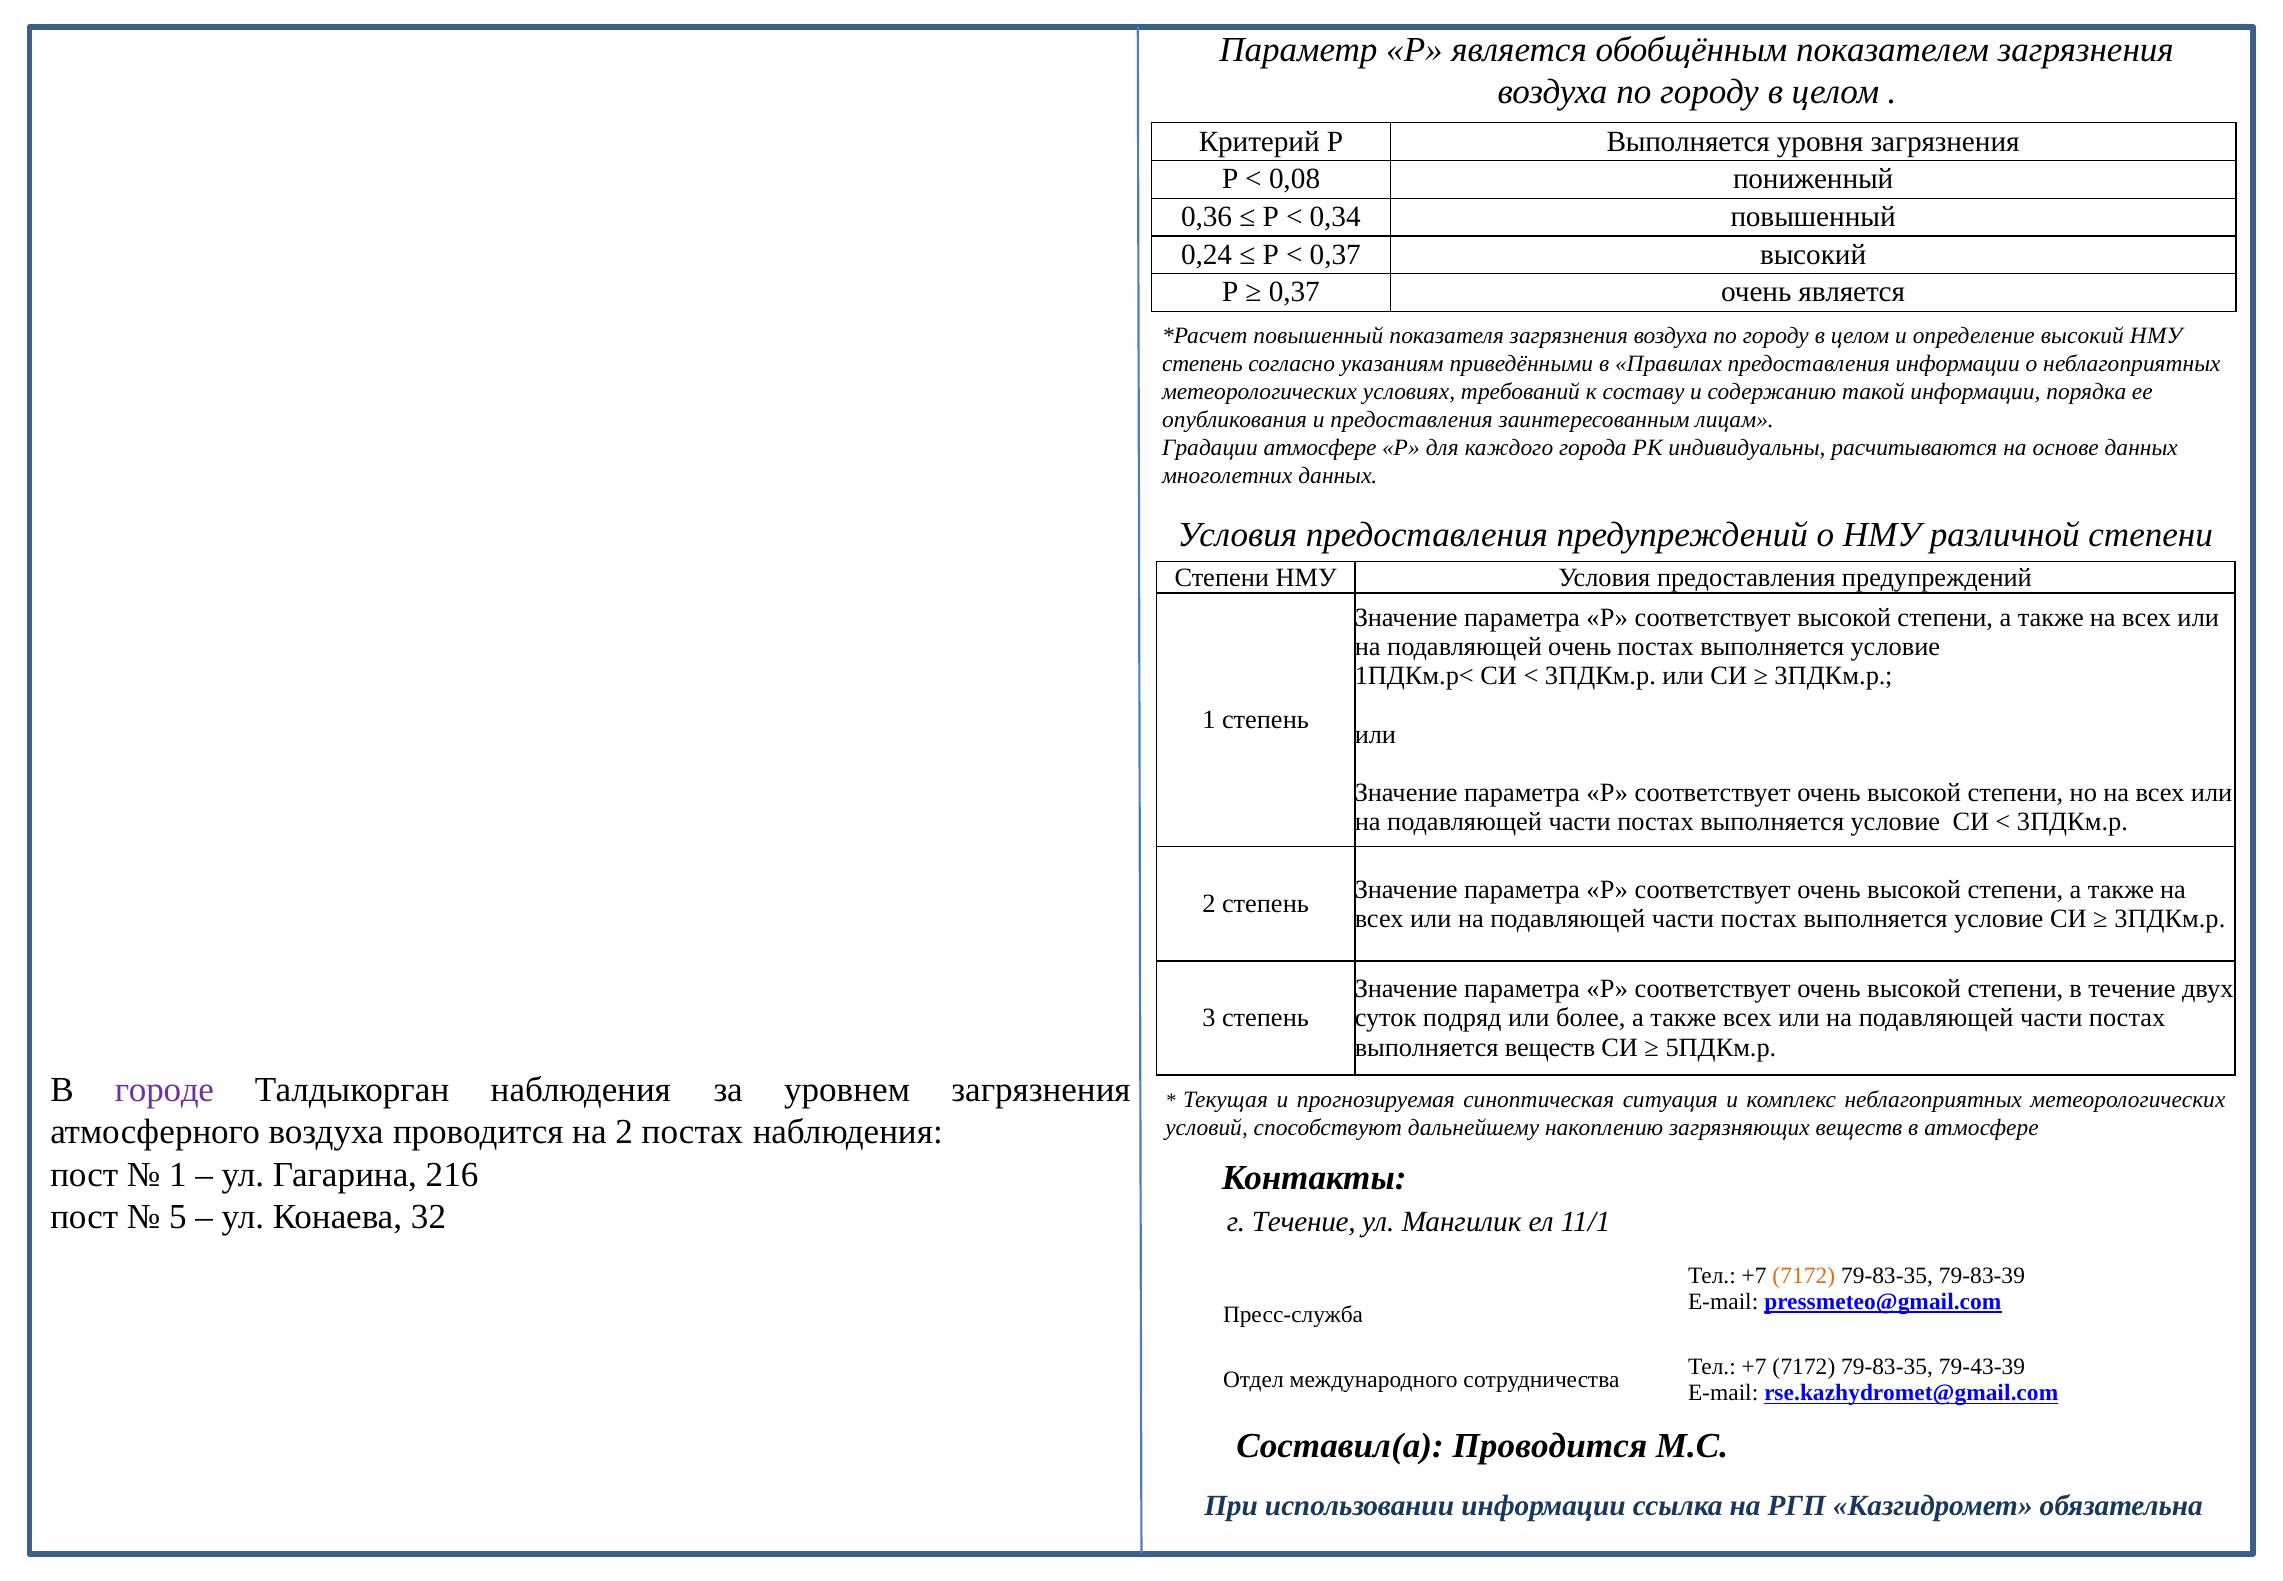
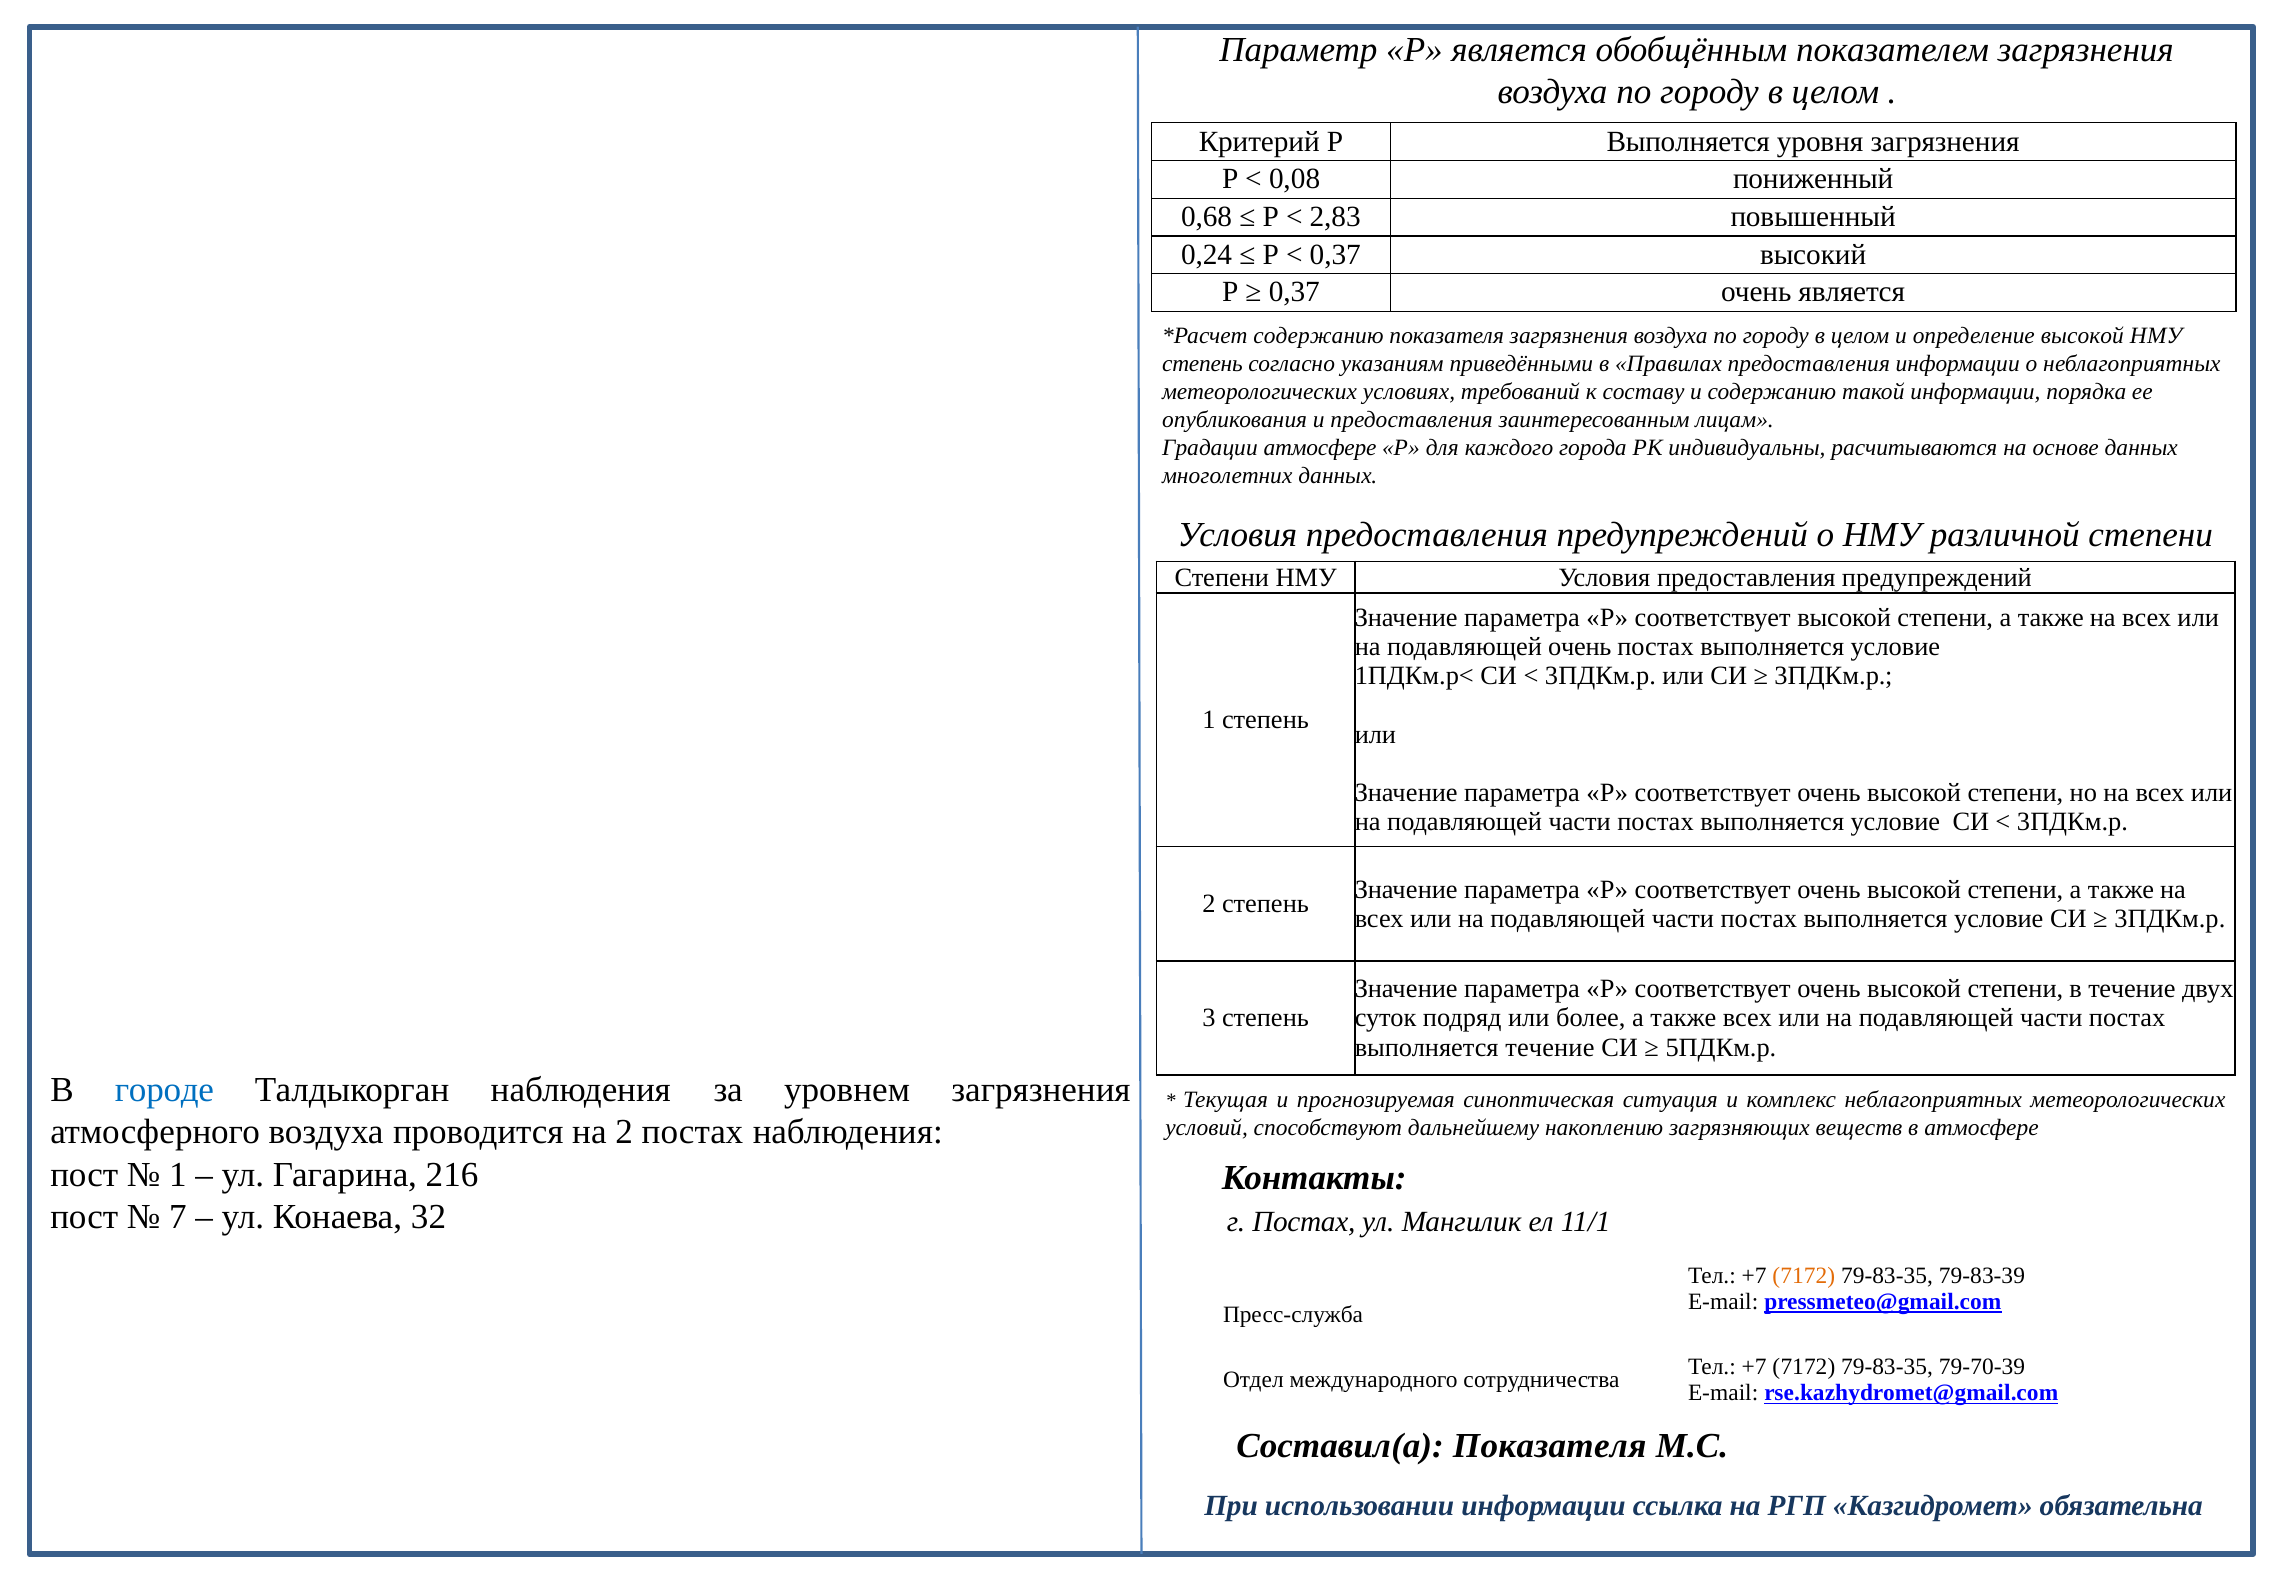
0,36: 0,36 -> 0,68
0,34: 0,34 -> 2,83
повышенный at (1318, 335): повышенный -> содержанию
определение высокий: высокий -> высокой
выполняется веществ: веществ -> течение
городе colour: purple -> blue
5: 5 -> 7
г Течение: Течение -> Постах
79-43-39: 79-43-39 -> 79-70-39
Составил(а Проводится: Проводится -> Показателя
